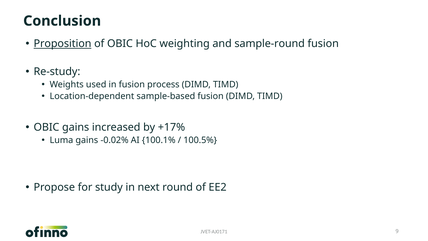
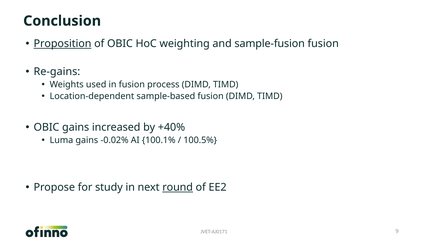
sample-round: sample-round -> sample-fusion
Re-study: Re-study -> Re-gains
+17%: +17% -> +40%
round underline: none -> present
